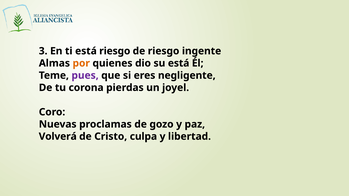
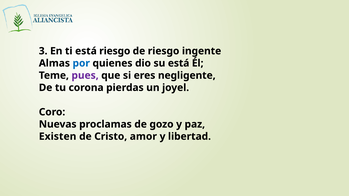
por colour: orange -> blue
Volverá: Volverá -> Existen
culpa: culpa -> amor
